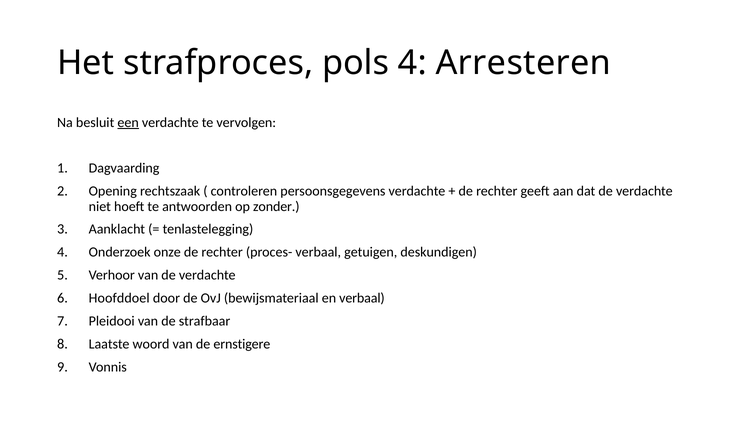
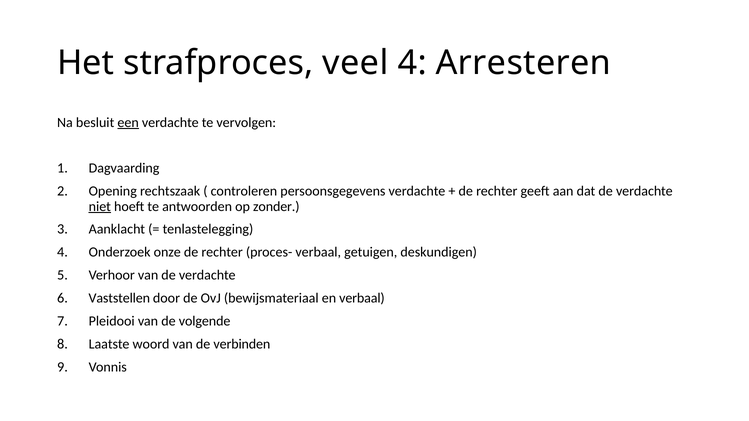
pols: pols -> veel
niet underline: none -> present
Hoofddoel: Hoofddoel -> Vaststellen
strafbaar: strafbaar -> volgende
ernstigere: ernstigere -> verbinden
